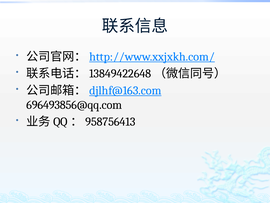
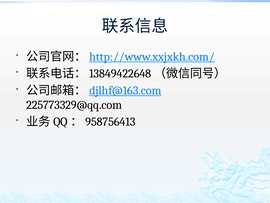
696493856@qq.com: 696493856@qq.com -> 225773329@qq.com
